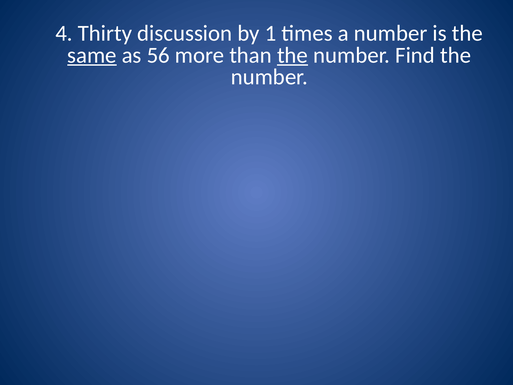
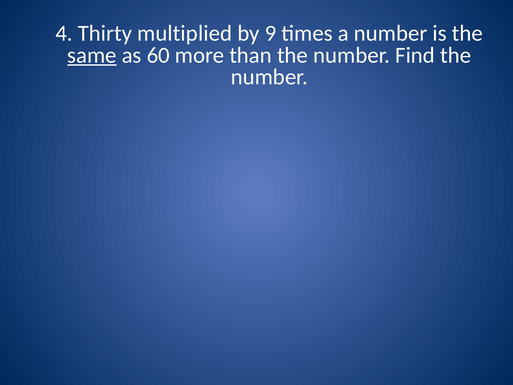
discussion: discussion -> multiplied
1: 1 -> 9
56: 56 -> 60
the at (293, 55) underline: present -> none
